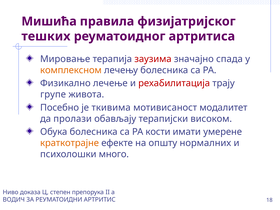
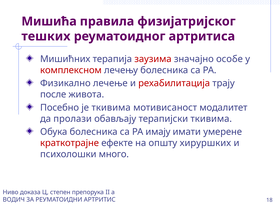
Мировање: Мировање -> Мишићних
спада: спада -> особе
комплексном colour: orange -> red
групе: групе -> после
терапијски високом: високом -> ткивима
кости: кости -> имају
краткотрајне colour: orange -> red
нормалних: нормалних -> хируршких
